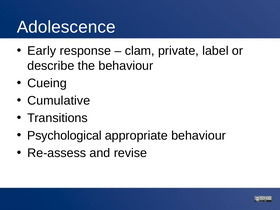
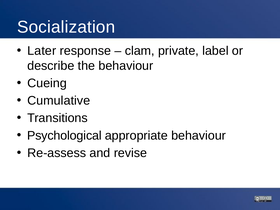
Adolescence: Adolescence -> Socialization
Early: Early -> Later
